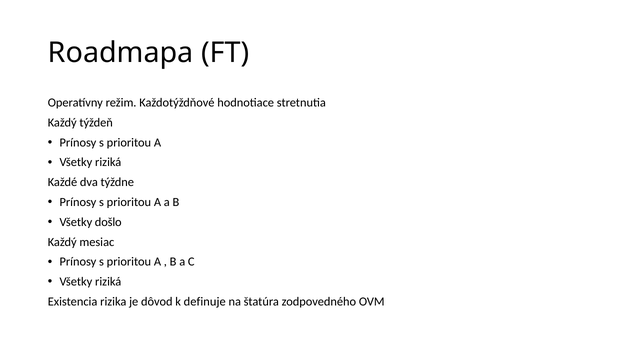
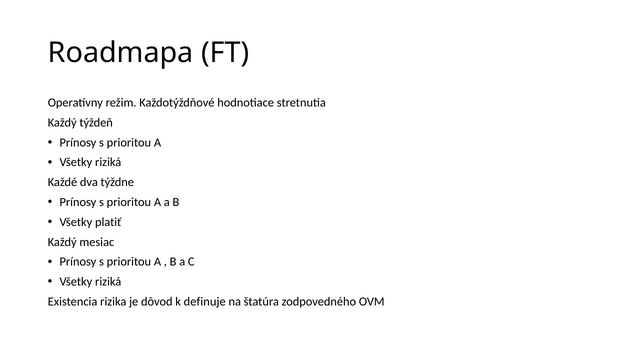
došlo: došlo -> platiť
